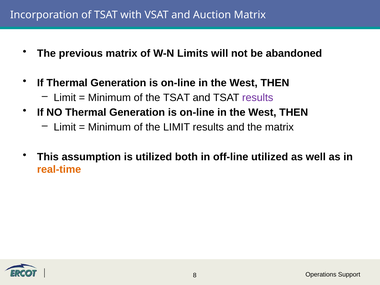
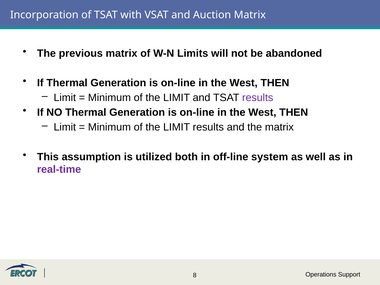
TSAT at (177, 98): TSAT -> LIMIT
off-line utilized: utilized -> system
real-time colour: orange -> purple
